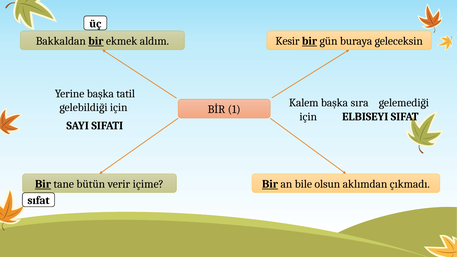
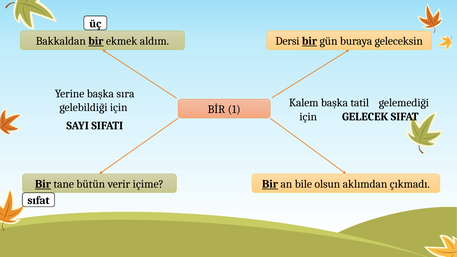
Kesir: Kesir -> Dersi
tatil: tatil -> sıra
sıra: sıra -> tatil
ELBISEYI: ELBISEYI -> GELECEK
